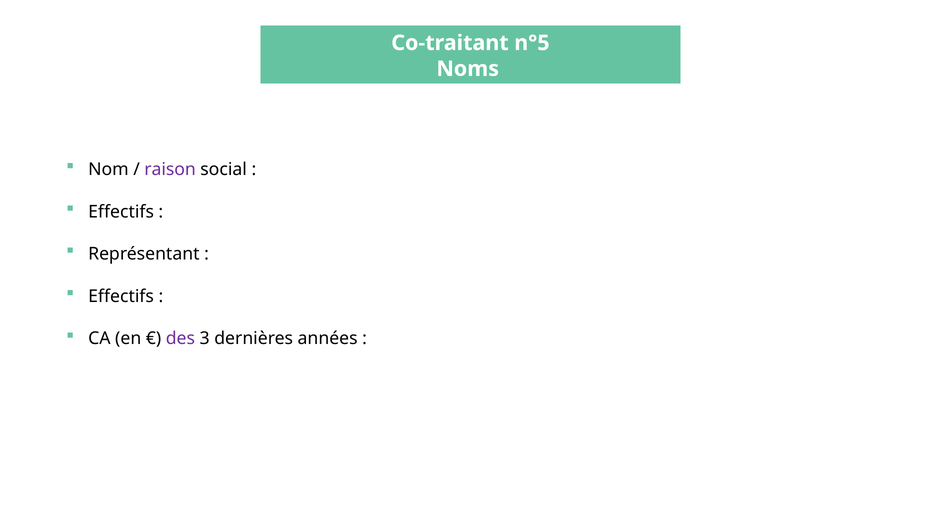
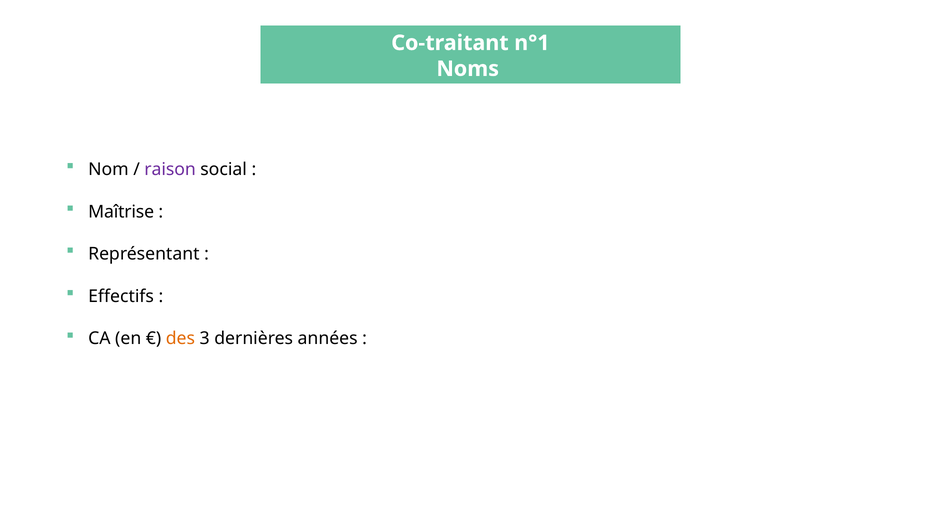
n°5: n°5 -> n°1
Effectifs at (121, 212): Effectifs -> Maîtrise
des colour: purple -> orange
